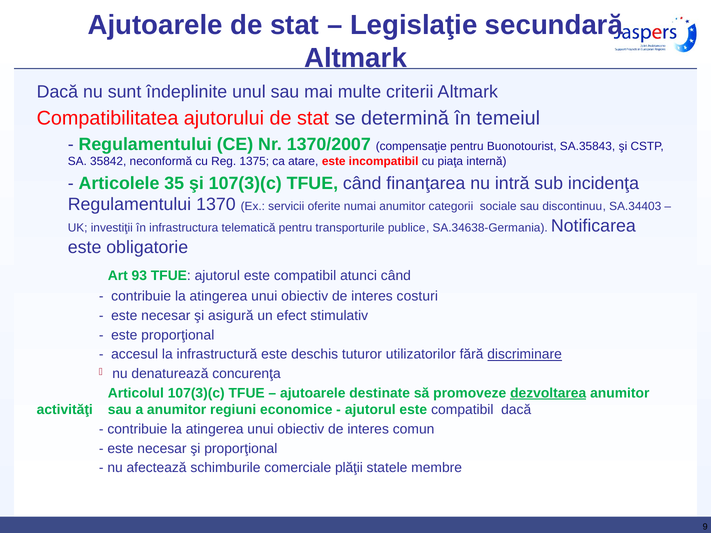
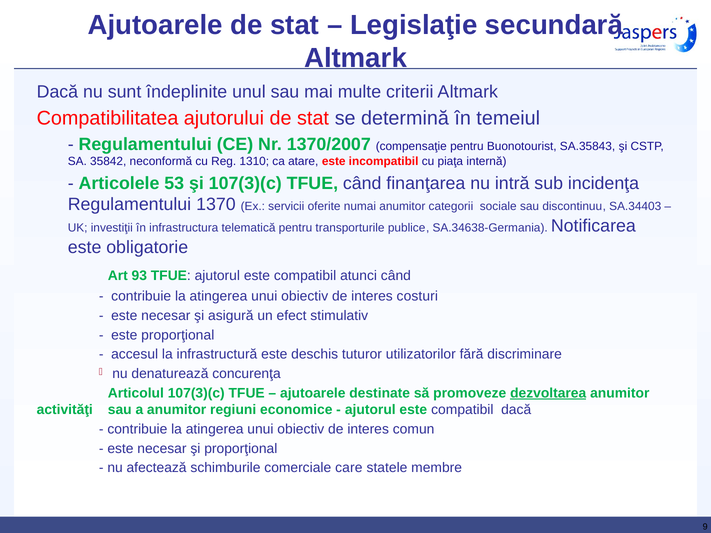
1375: 1375 -> 1310
35: 35 -> 53
discriminare underline: present -> none
plăţii: plăţii -> care
